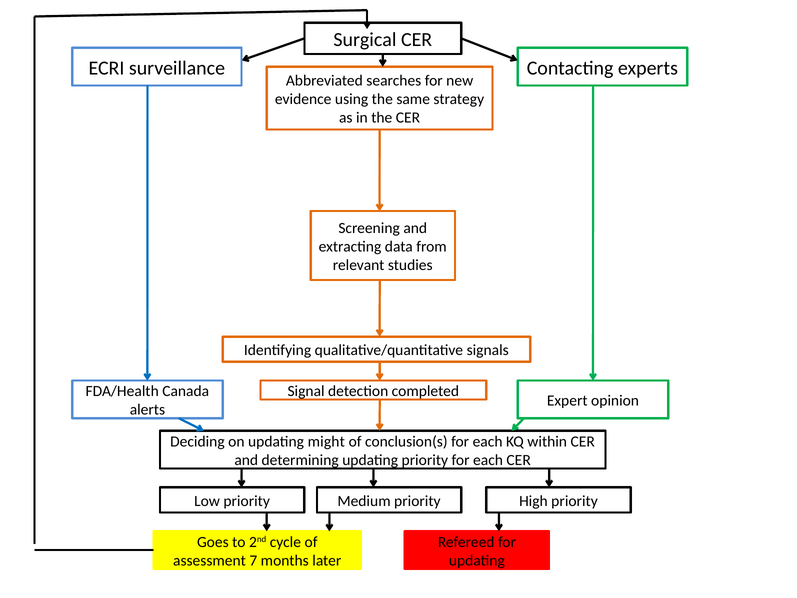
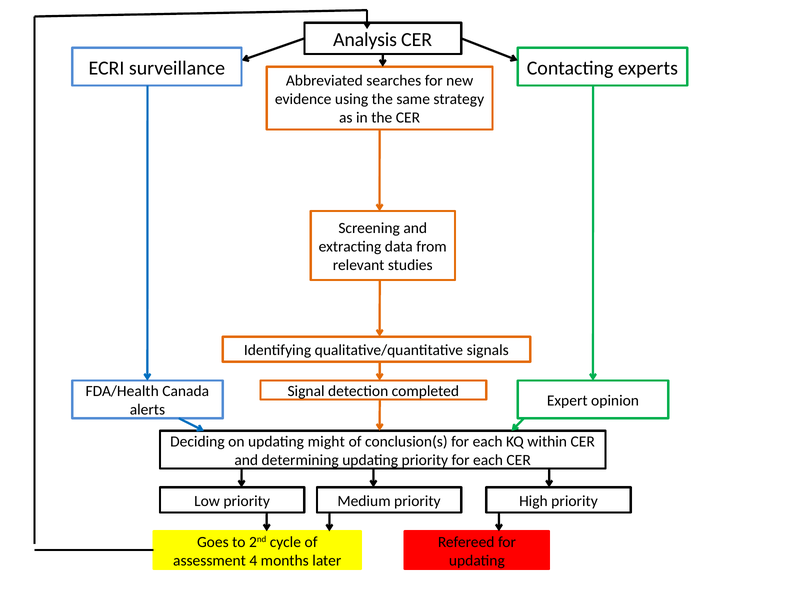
Surgical: Surgical -> Analysis
7: 7 -> 4
